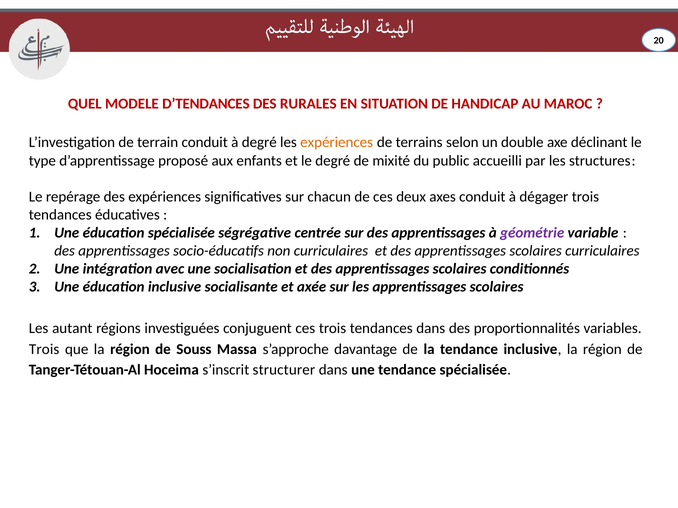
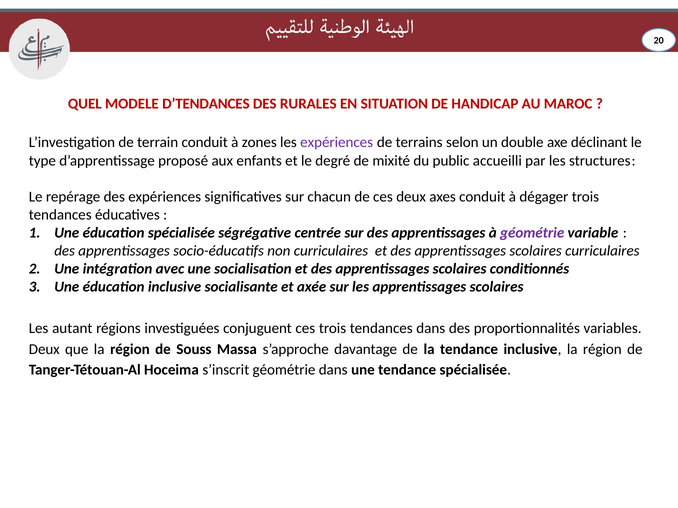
à degré: degré -> zones
expériences at (337, 143) colour: orange -> purple
Trois at (44, 350): Trois -> Deux
s’inscrit structurer: structurer -> géométrie
